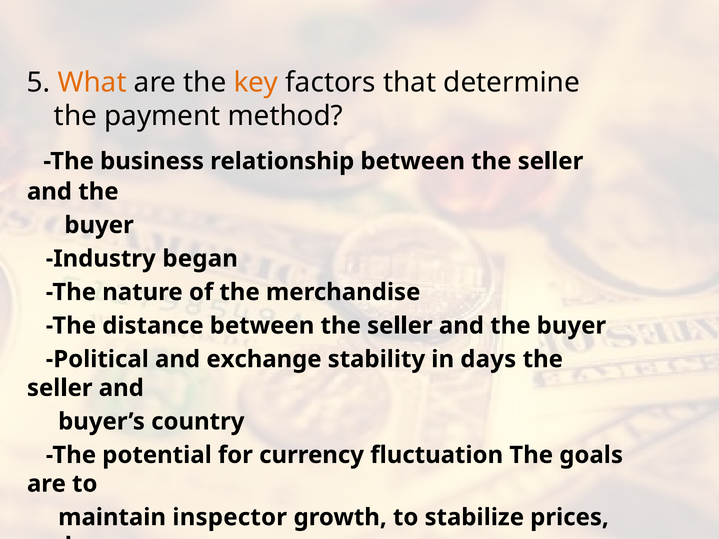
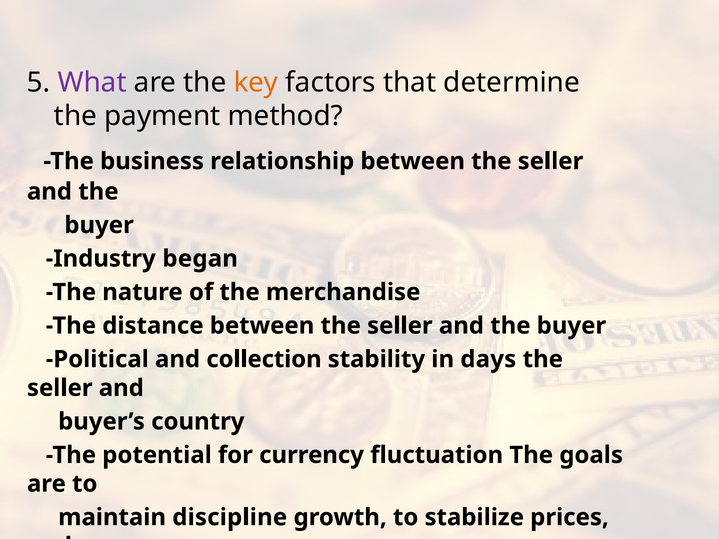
What colour: orange -> purple
exchange: exchange -> collection
inspector: inspector -> discipline
